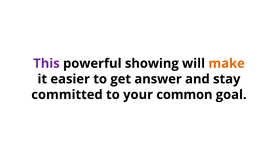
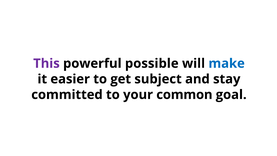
showing: showing -> possible
make colour: orange -> blue
answer: answer -> subject
